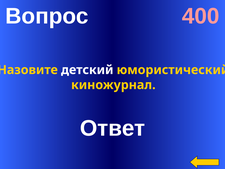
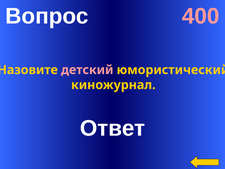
детский colour: white -> pink
